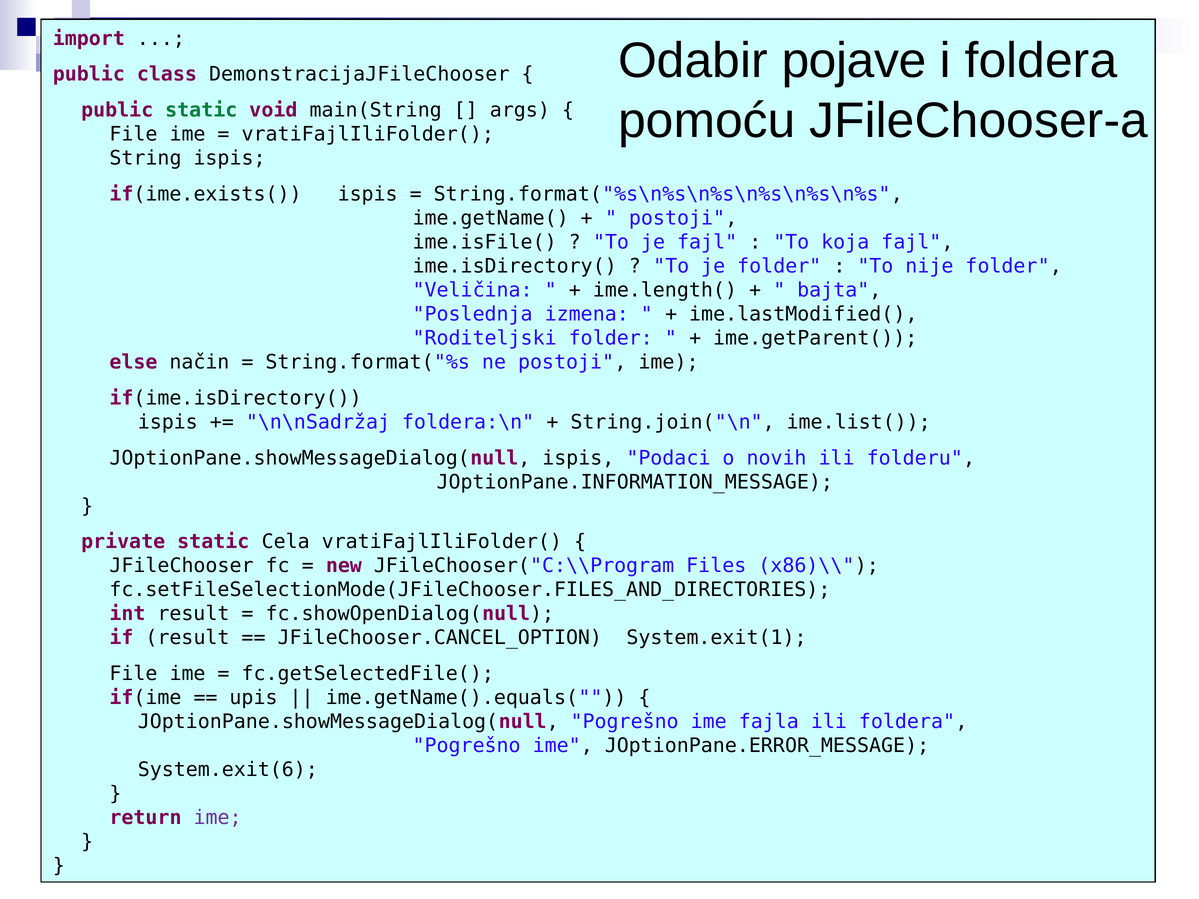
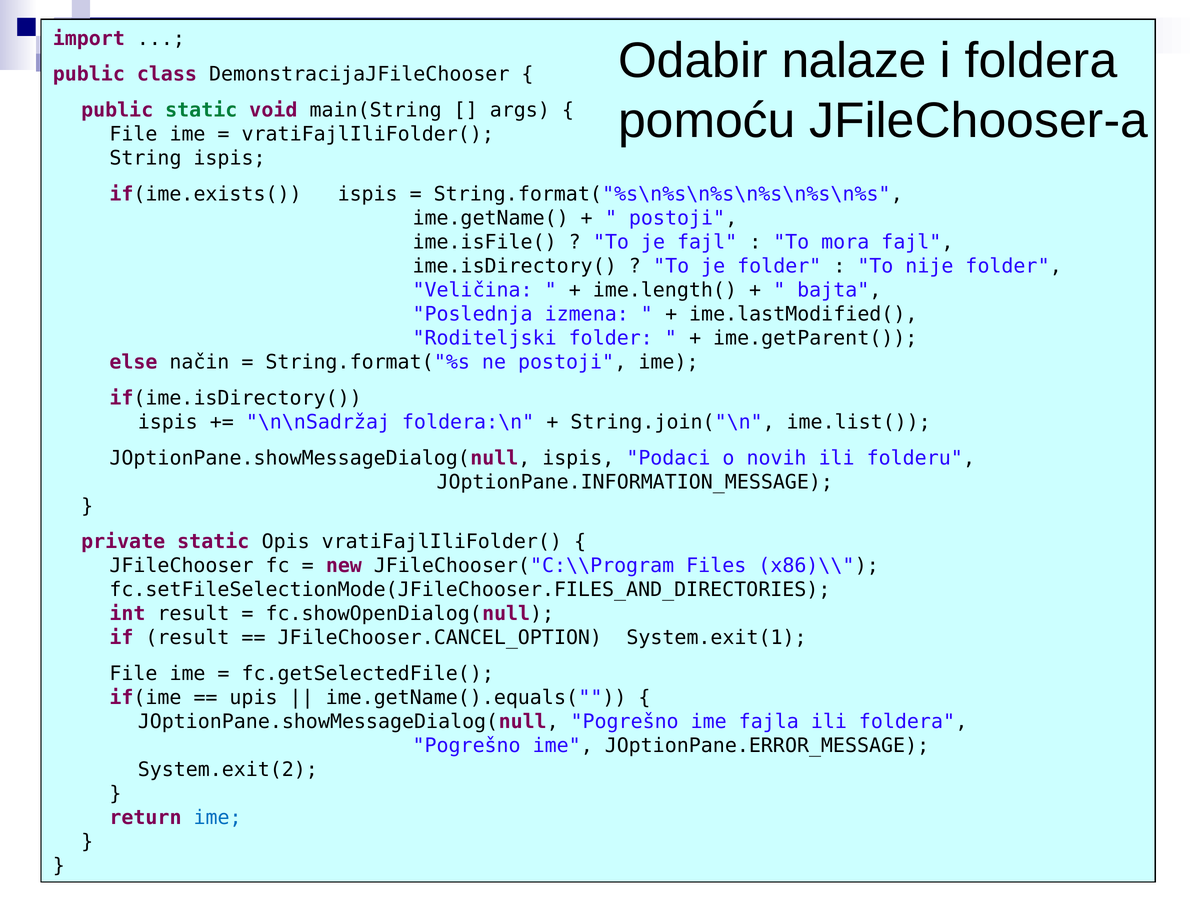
pojave: pojave -> nalaze
koja: koja -> mora
Cela: Cela -> Opis
System.exit(6: System.exit(6 -> System.exit(2
ime at (218, 818) colour: purple -> blue
